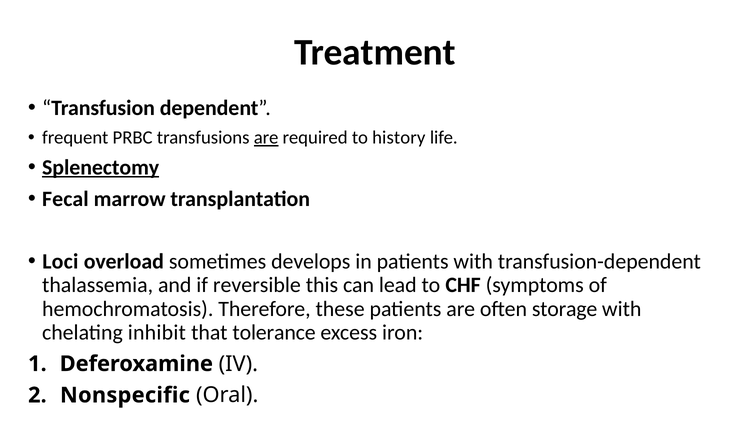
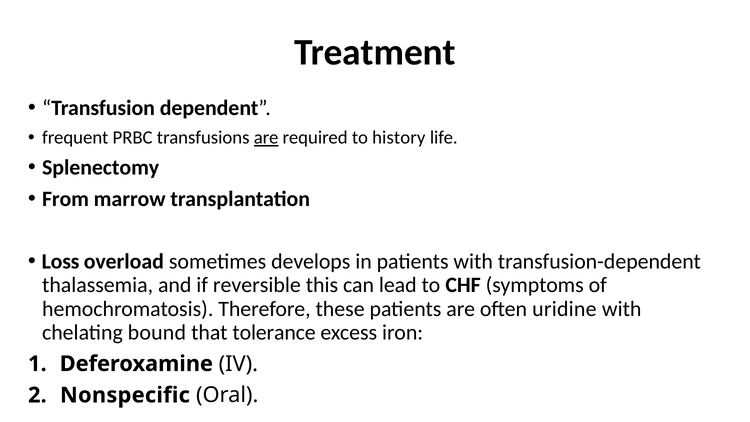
Splenectomy underline: present -> none
Fecal: Fecal -> From
Loci: Loci -> Loss
storage: storage -> uridine
inhibit: inhibit -> bound
